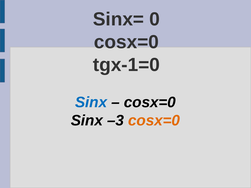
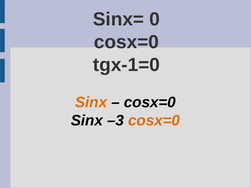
Sinx at (91, 102) colour: blue -> orange
